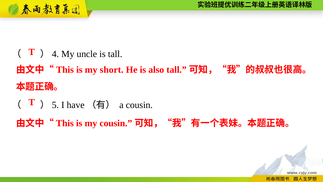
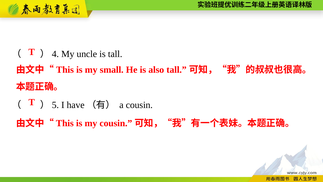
short: short -> small
